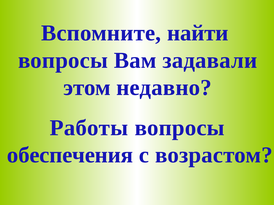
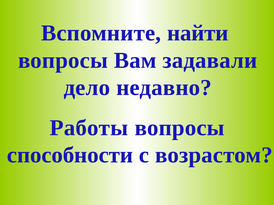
этом: этом -> дело
обеспечения: обеспечения -> способности
